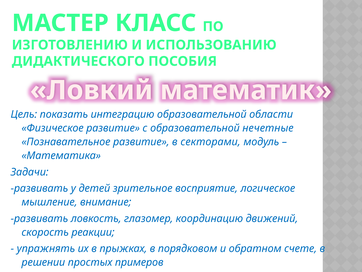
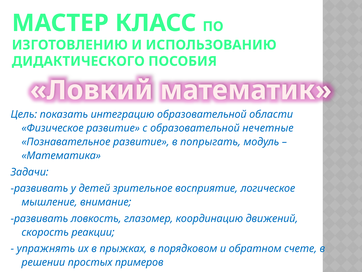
секторами: секторами -> попрыгать
